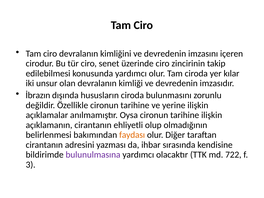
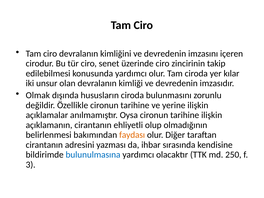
İbrazın: İbrazın -> Olmak
bulunulmasına colour: purple -> blue
722: 722 -> 250
